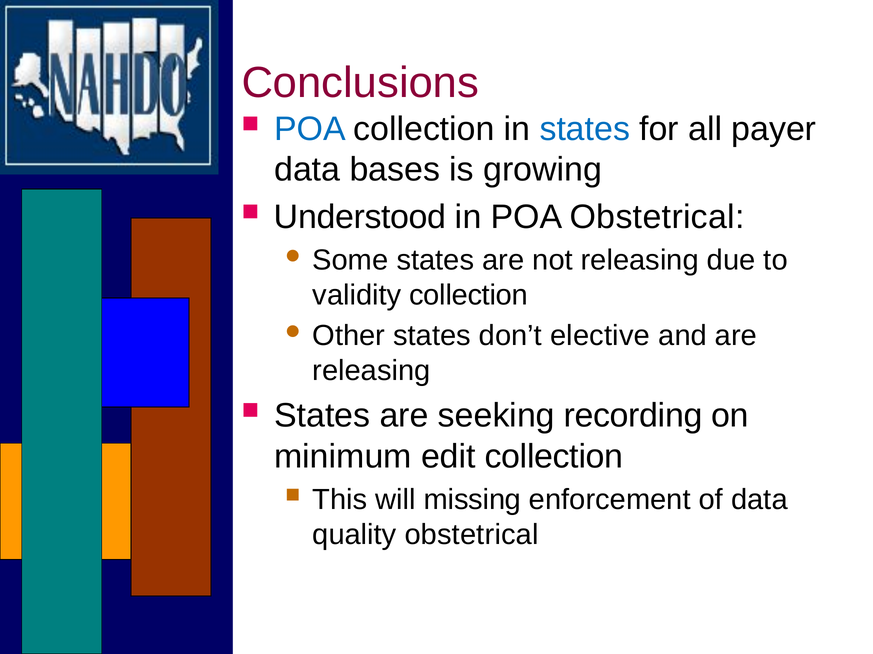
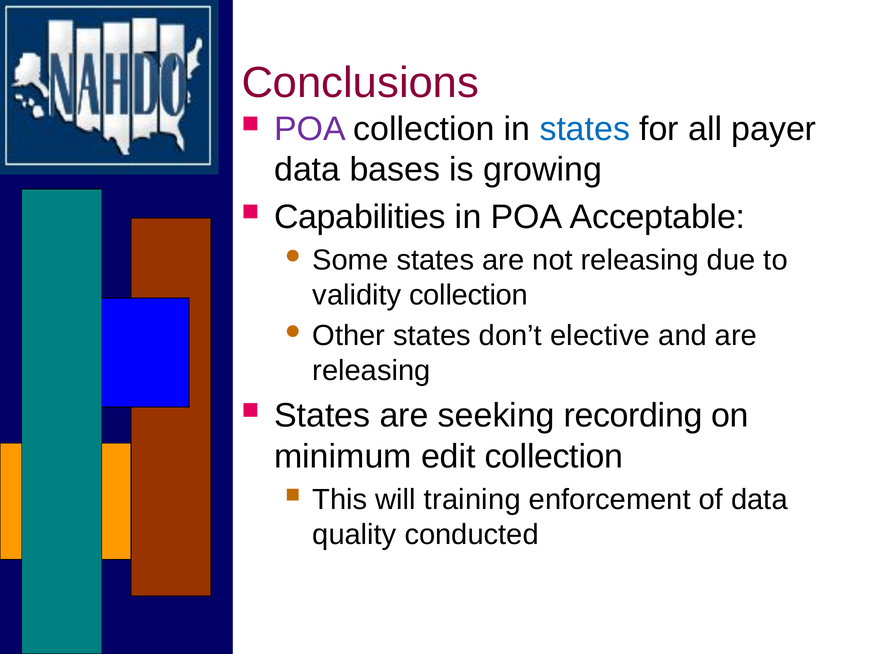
POA at (310, 129) colour: blue -> purple
Understood: Understood -> Capabilities
POA Obstetrical: Obstetrical -> Acceptable
missing: missing -> training
quality obstetrical: obstetrical -> conducted
